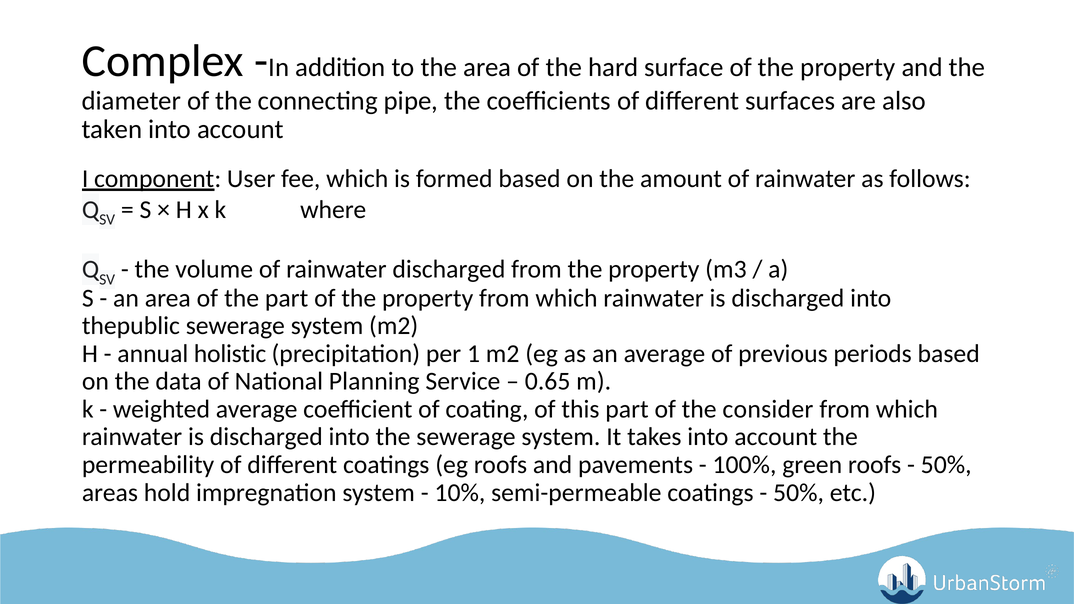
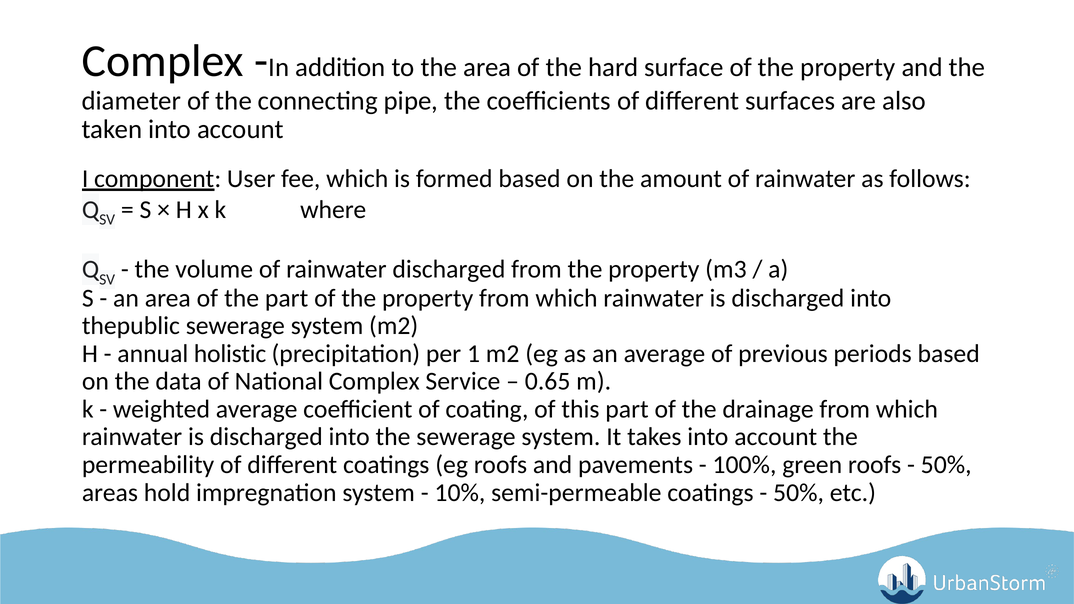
National Planning: Planning -> Complex
consider: consider -> drainage
